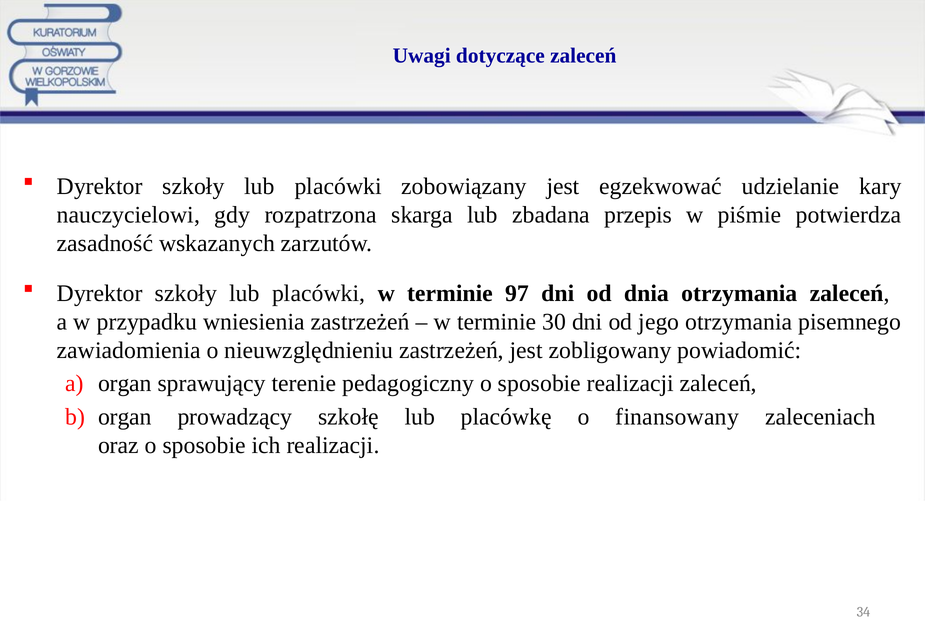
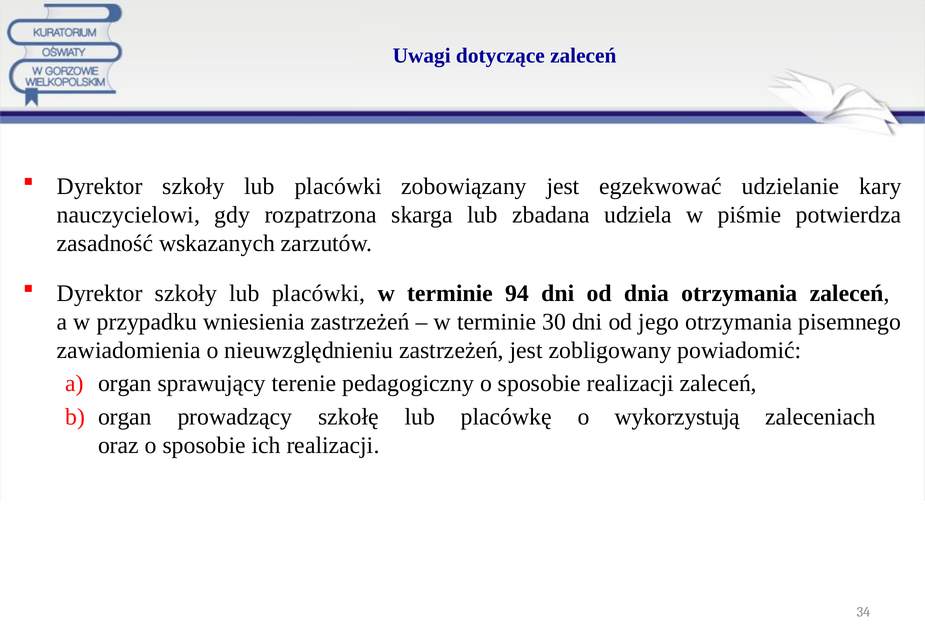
przepis: przepis -> udziela
97: 97 -> 94
finansowany: finansowany -> wykorzystują
